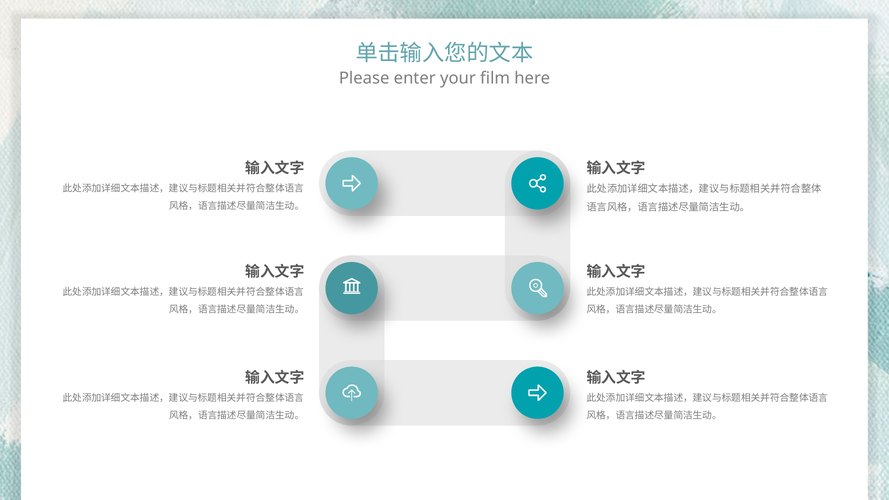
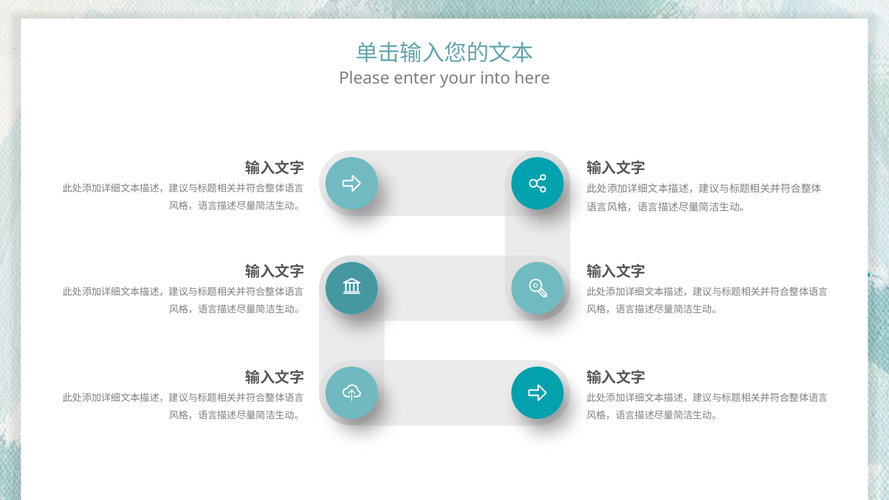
film: film -> into
